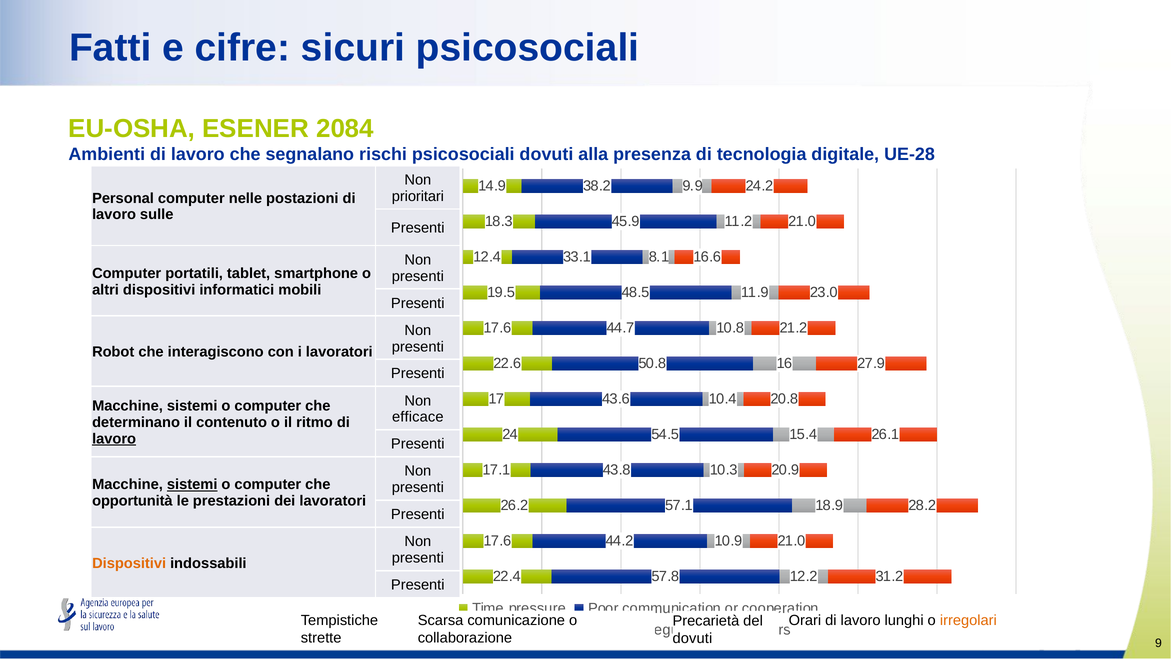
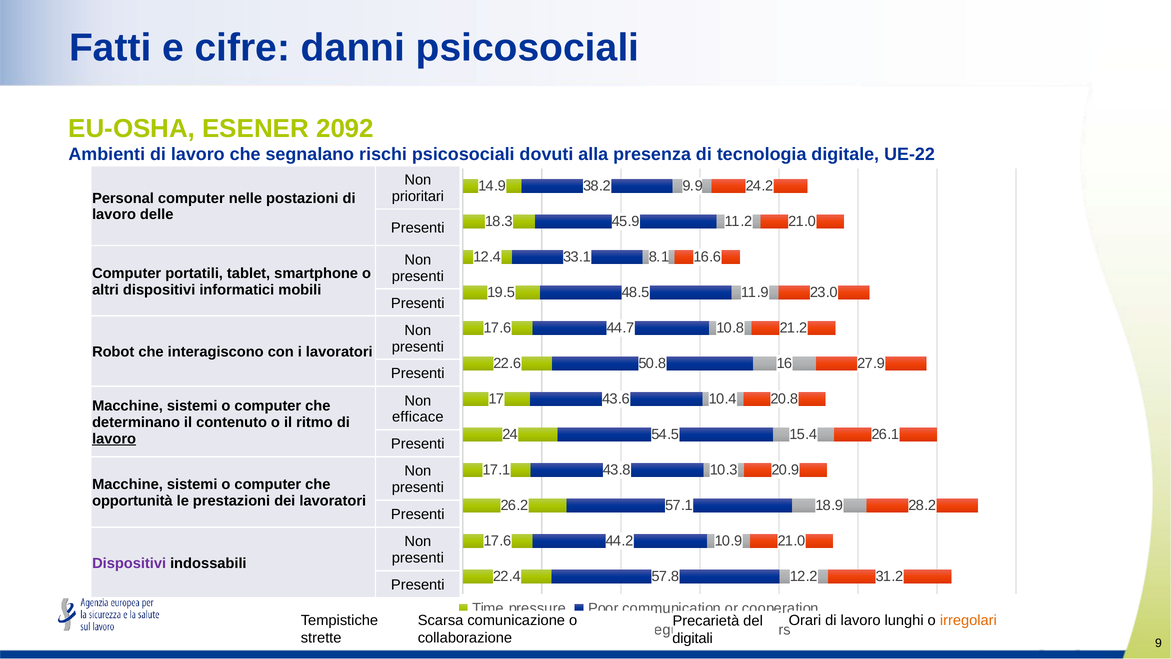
sicuri: sicuri -> danni
2084: 2084 -> 2092
UE-28: UE-28 -> UE-22
sulle: sulle -> delle
sistemi at (192, 484) underline: present -> none
Dispositivi at (129, 563) colour: orange -> purple
dovuti at (692, 638): dovuti -> digitali
